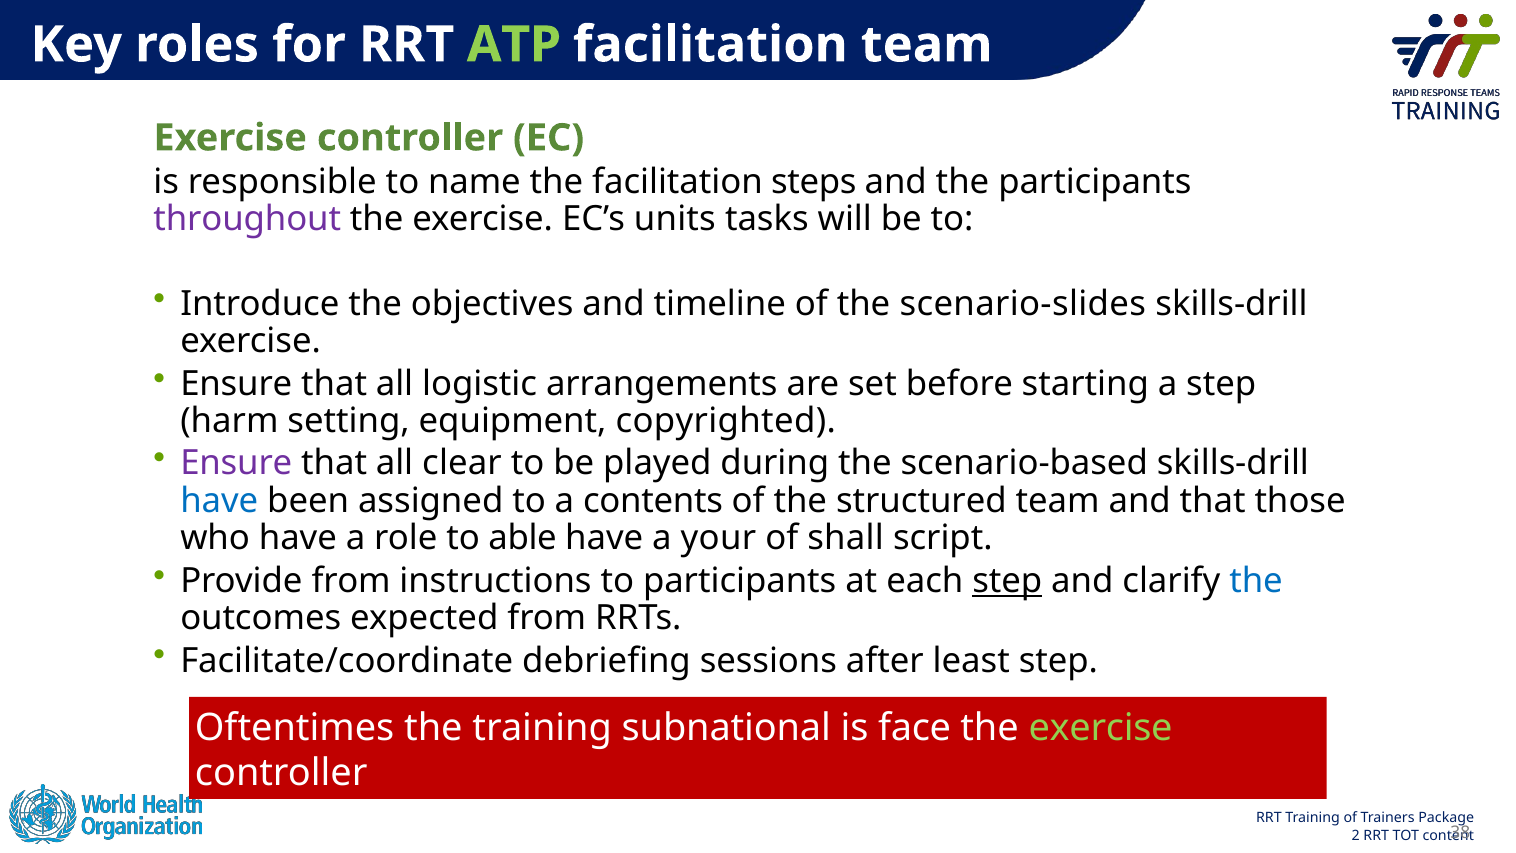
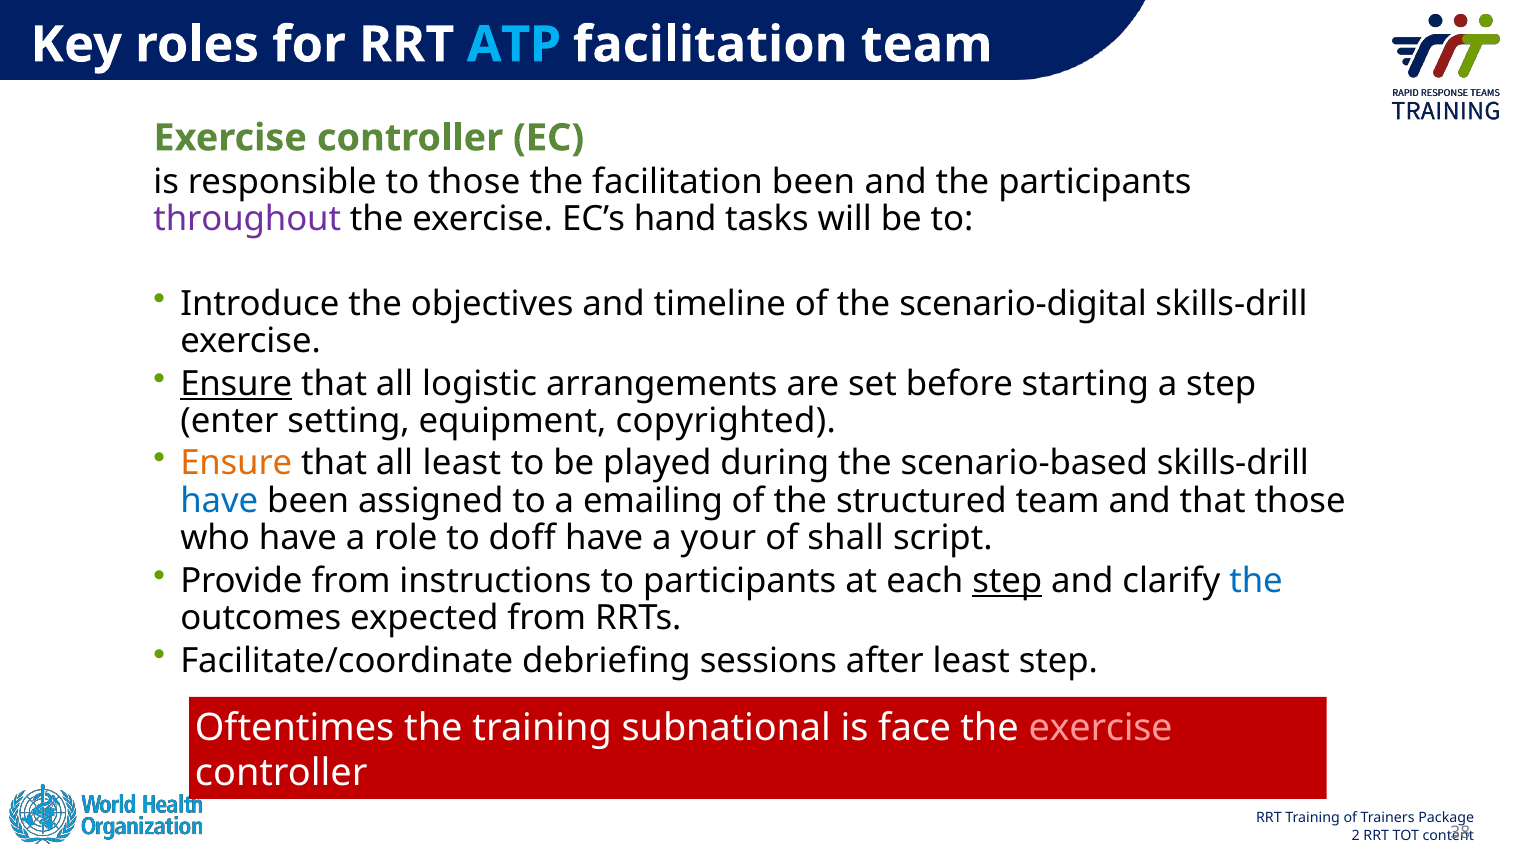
ATP colour: light green -> light blue
to name: name -> those
facilitation steps: steps -> been
units: units -> hand
scenario-slides: scenario-slides -> scenario-digital
Ensure at (236, 384) underline: none -> present
harm: harm -> enter
Ensure at (236, 463) colour: purple -> orange
all clear: clear -> least
contents: contents -> emailing
able: able -> doff
exercise at (1101, 728) colour: light green -> pink
